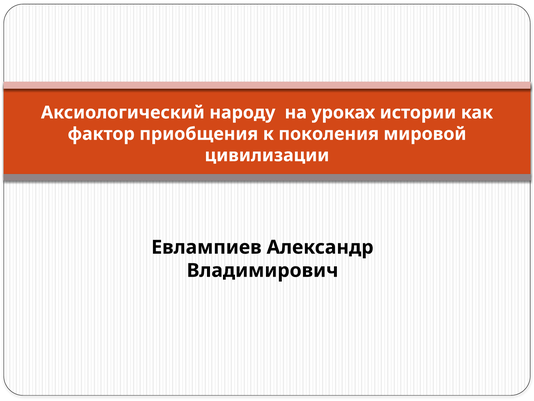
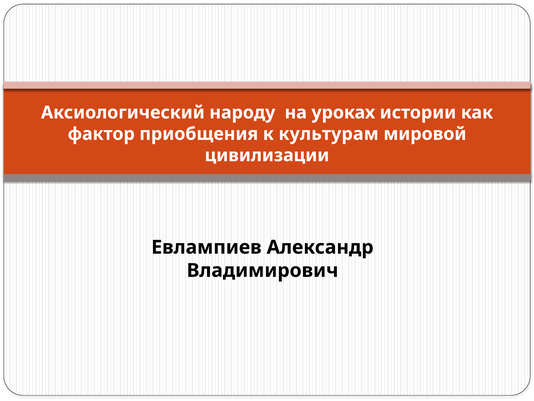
поколения: поколения -> культурам
